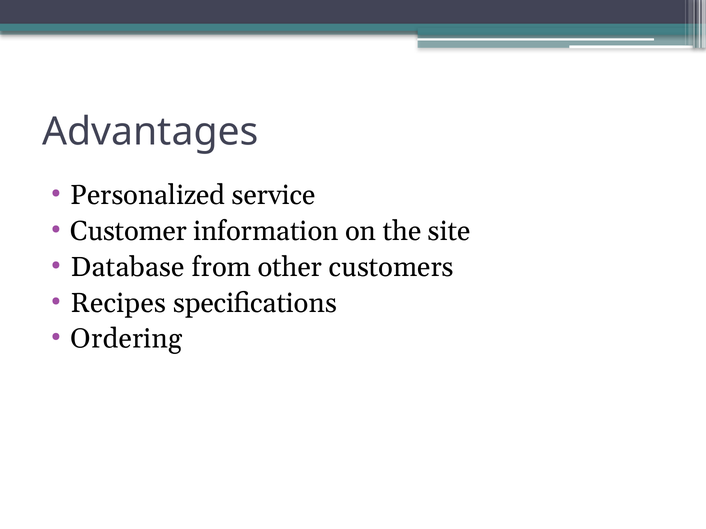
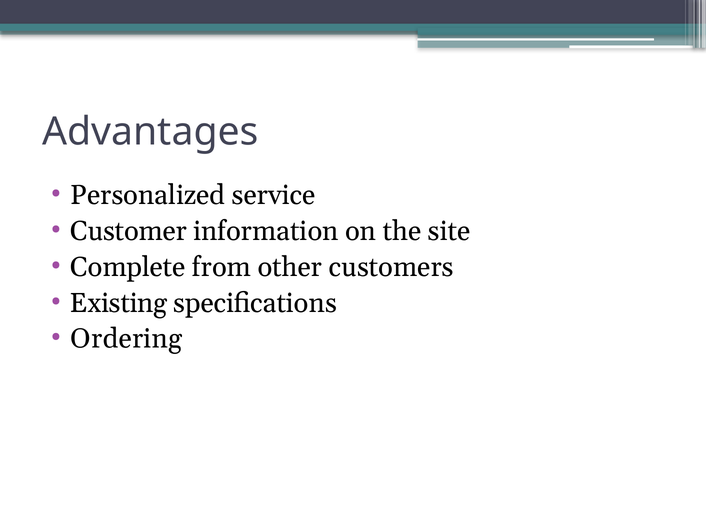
Database: Database -> Complete
Recipes: Recipes -> Existing
